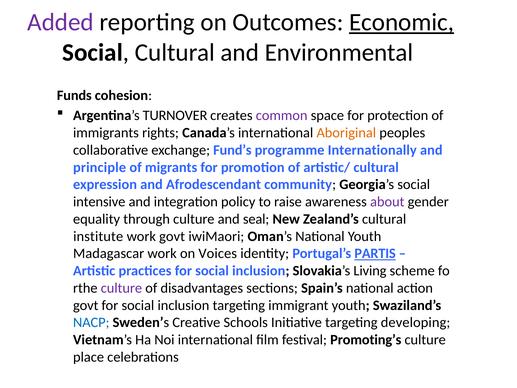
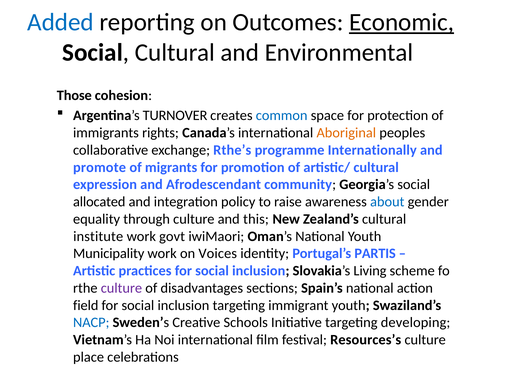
Added colour: purple -> blue
Funds: Funds -> Those
common colour: purple -> blue
Fund’s: Fund’s -> Rthe’s
principle: principle -> promote
intensive: intensive -> allocated
about colour: purple -> blue
seal: seal -> this
Madagascar: Madagascar -> Municipality
PARTIS underline: present -> none
govt at (86, 305): govt -> field
Promoting’s: Promoting’s -> Resources’s
